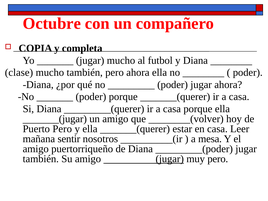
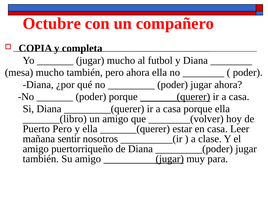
clase: clase -> mesa
_______(querer at (175, 97) underline: none -> present
_______(jugar: _______(jugar -> _______(libro
mesa: mesa -> clase
muy pero: pero -> para
